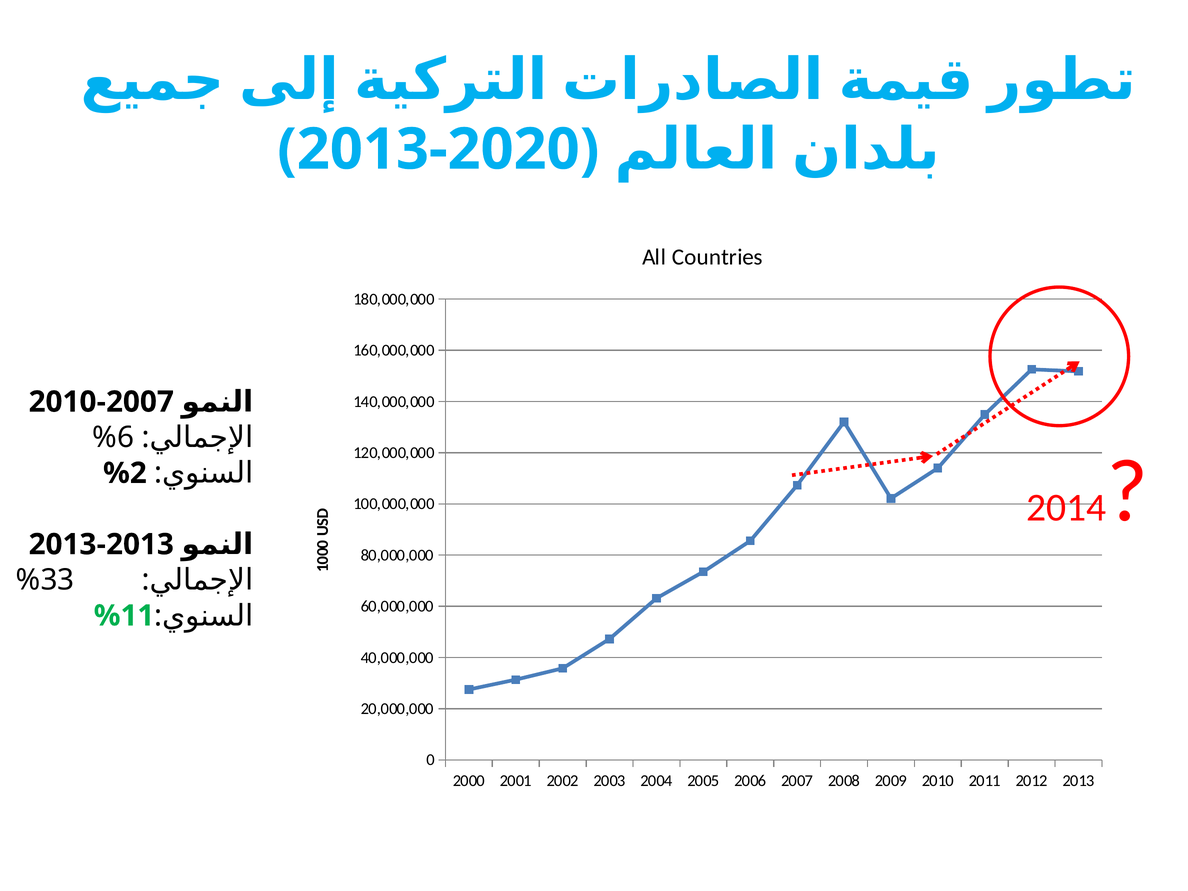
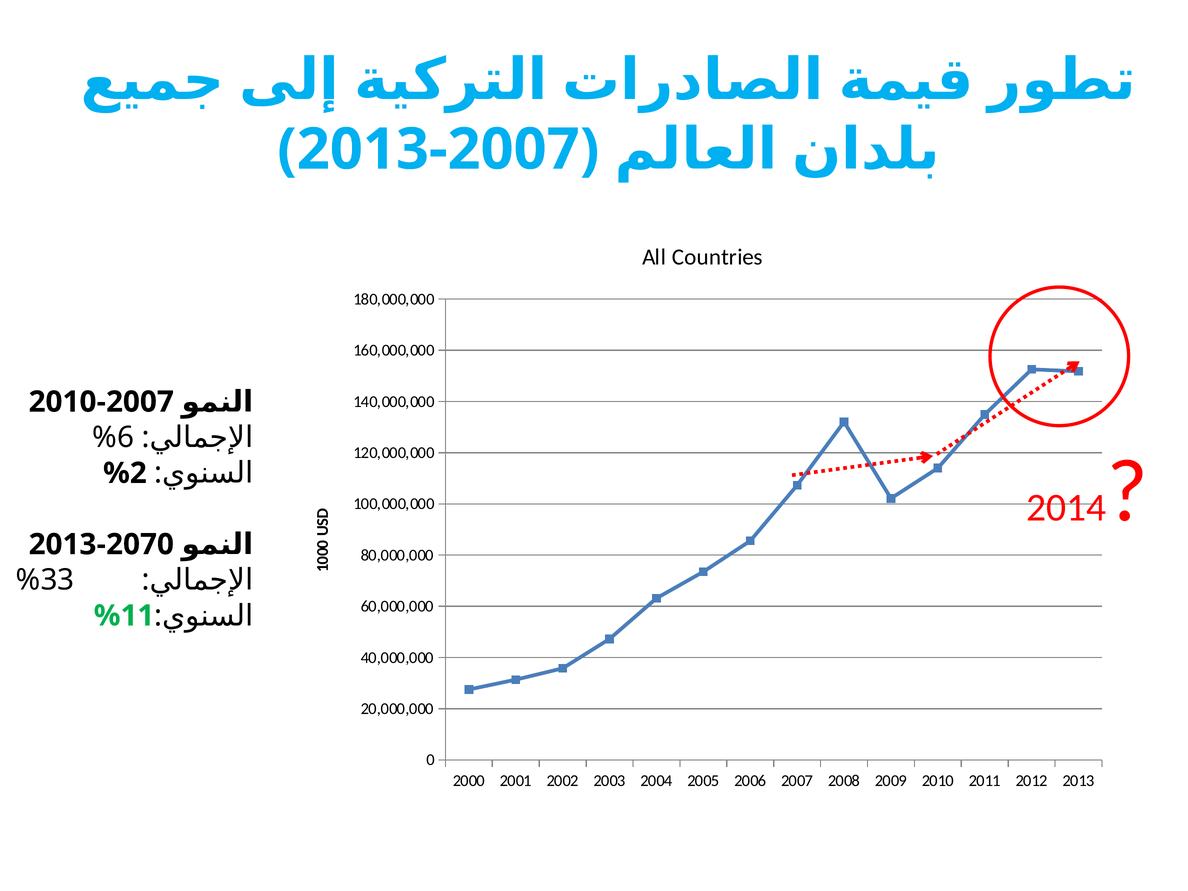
2020 at (514, 150): 2020 -> 2007
2013 at (140, 544): 2013 -> 2070
